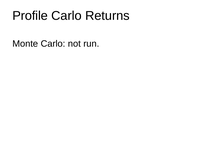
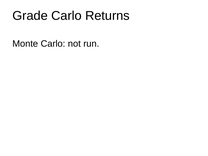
Profile: Profile -> Grade
